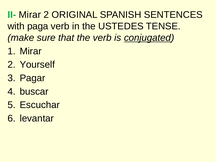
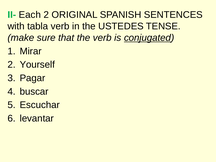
II- Mirar: Mirar -> Each
paga: paga -> tabla
